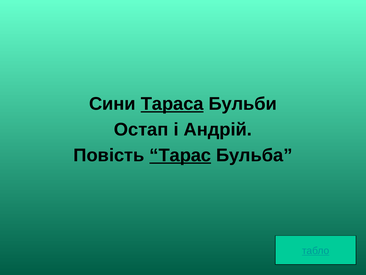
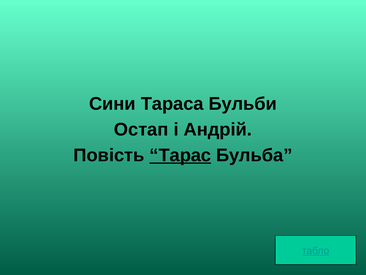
Тараса underline: present -> none
